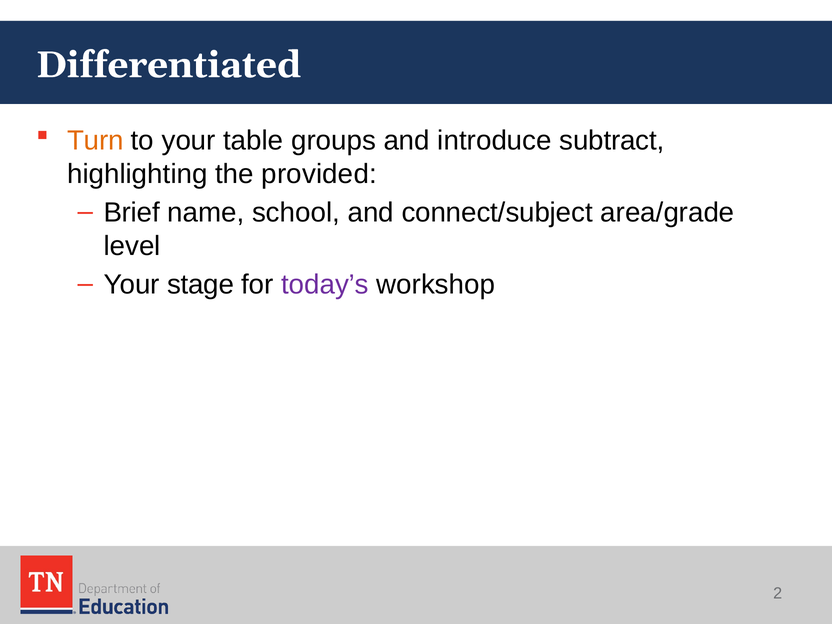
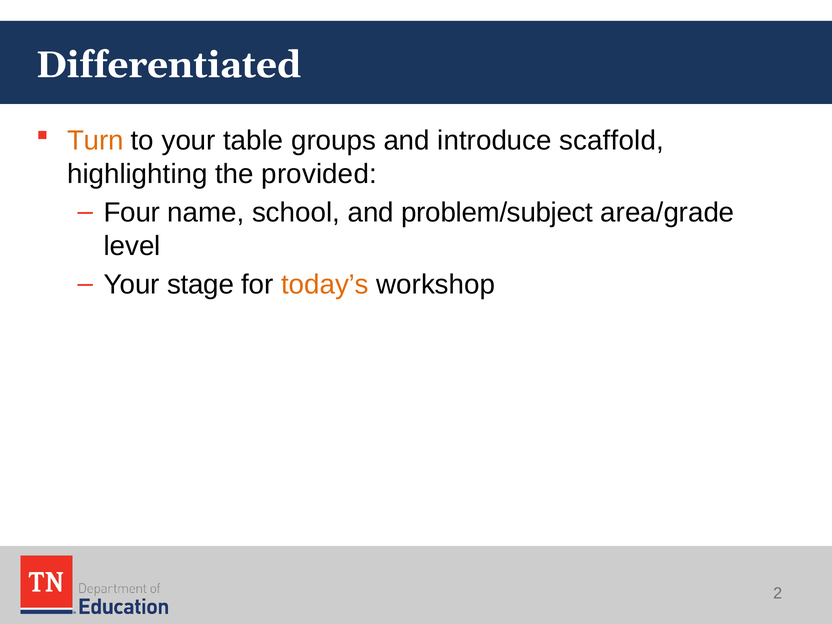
subtract: subtract -> scaffold
Brief: Brief -> Four
connect/subject: connect/subject -> problem/subject
today’s colour: purple -> orange
